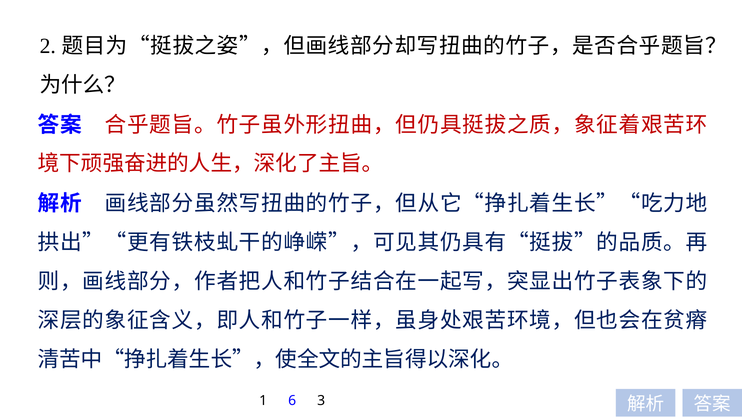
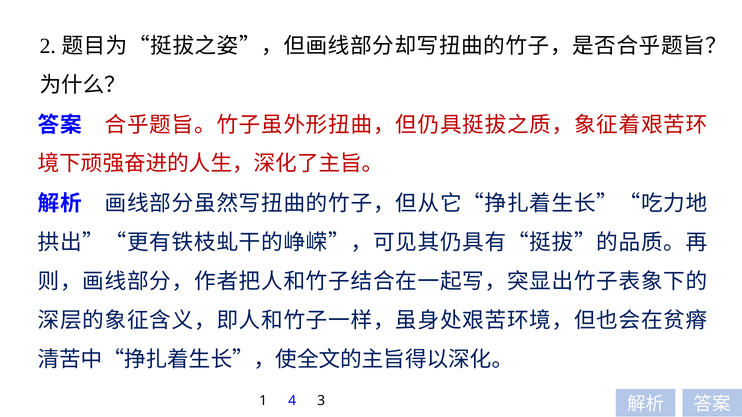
6: 6 -> 4
